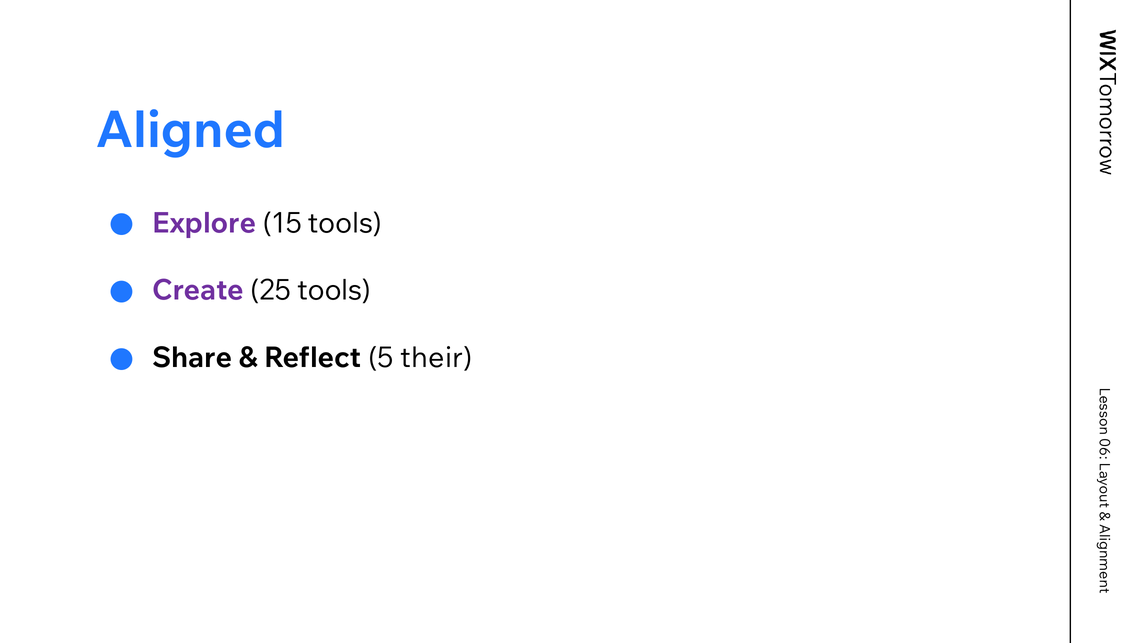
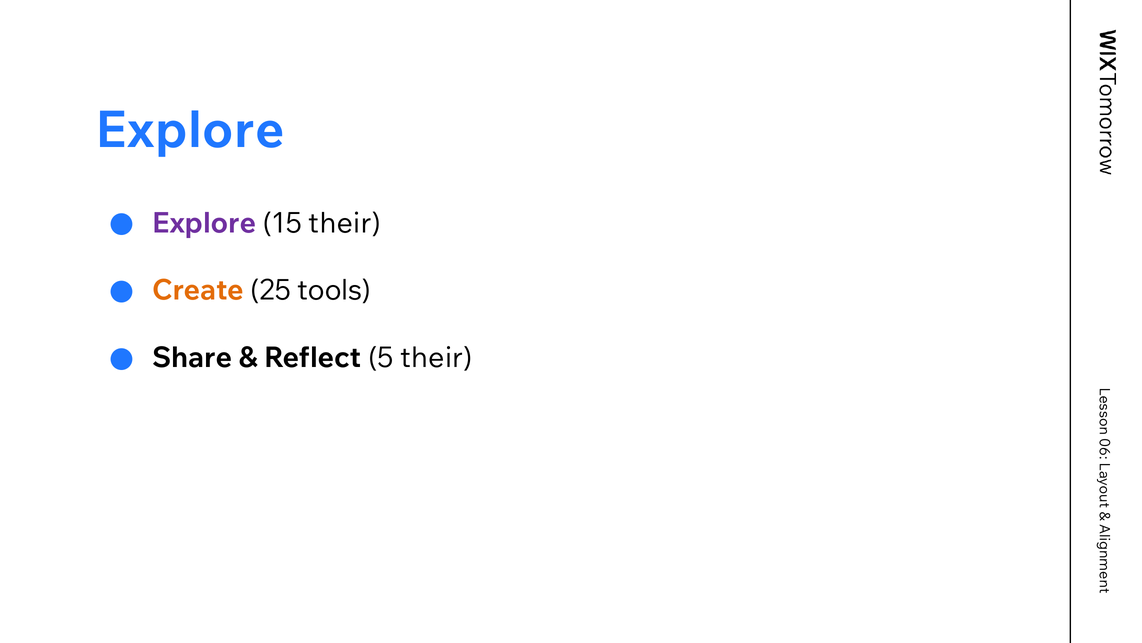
Aligned at (190, 130): Aligned -> Explore
15 tools: tools -> their
Create colour: purple -> orange
